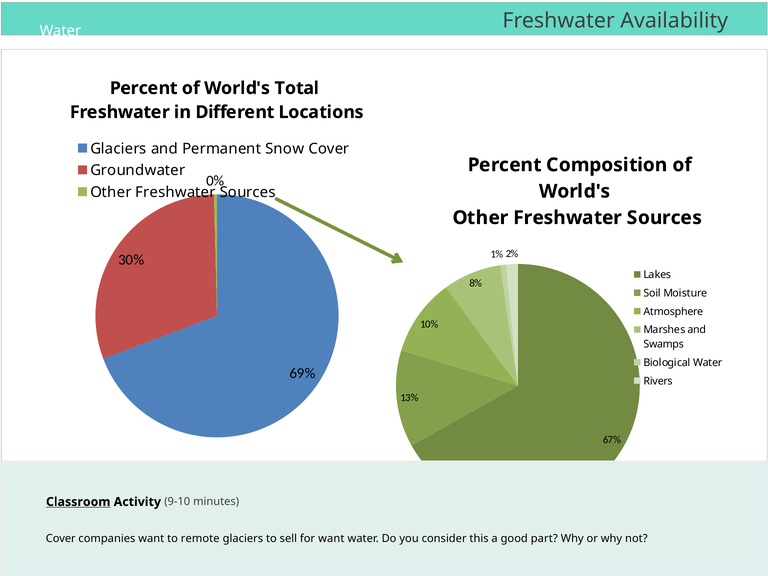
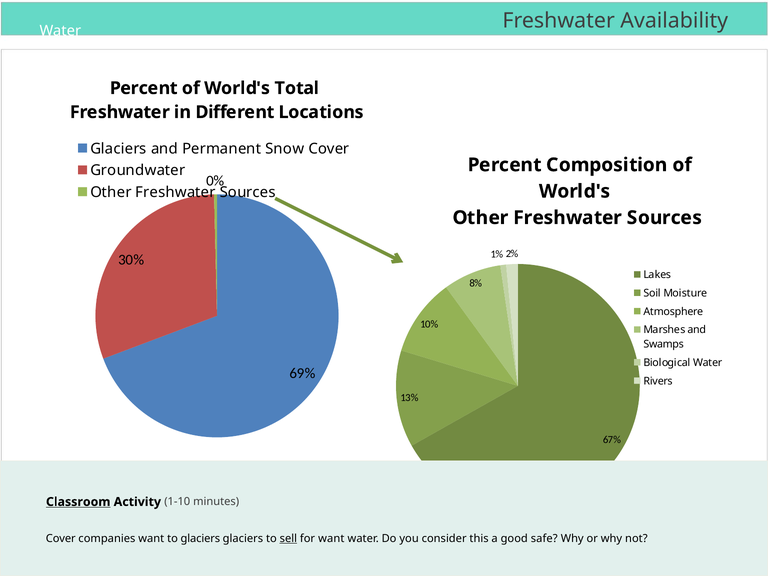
9-10: 9-10 -> 1-10
to remote: remote -> glaciers
sell underline: none -> present
part: part -> safe
